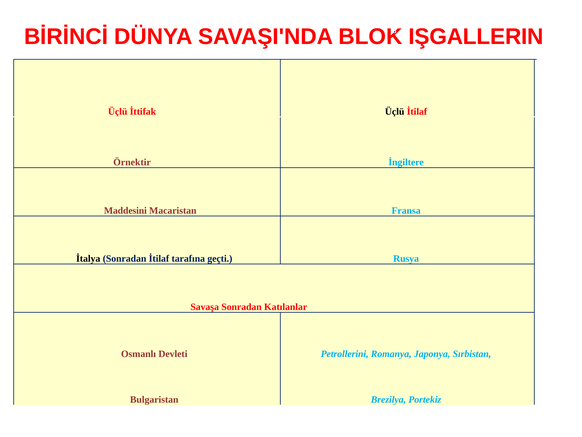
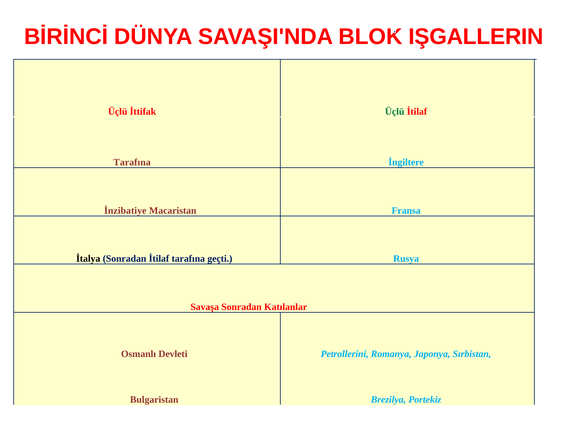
Üçlü at (395, 111) colour: black -> green
Örnektir at (132, 162): Örnektir -> Tarafına
Maddesini: Maddesini -> İnzibatiye
